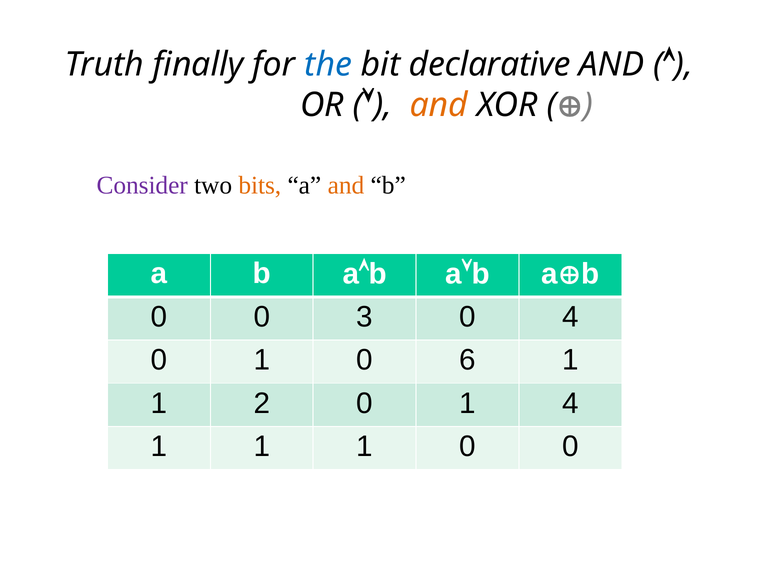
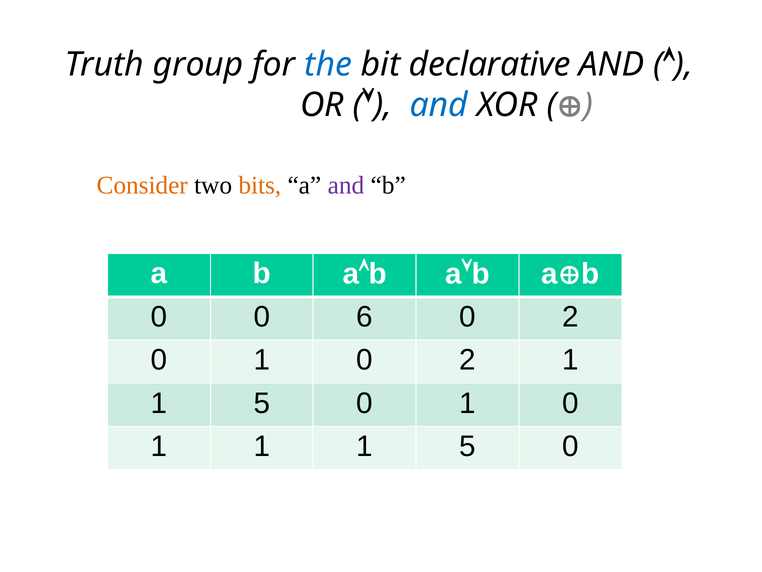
finally: finally -> group
and at (439, 105) colour: orange -> blue
Consider colour: purple -> orange
and at (346, 185) colour: orange -> purple
3: 3 -> 6
4 at (570, 317): 4 -> 2
1 0 6: 6 -> 2
2 at (262, 403): 2 -> 5
4 at (570, 403): 4 -> 0
1 1 1 0: 0 -> 5
